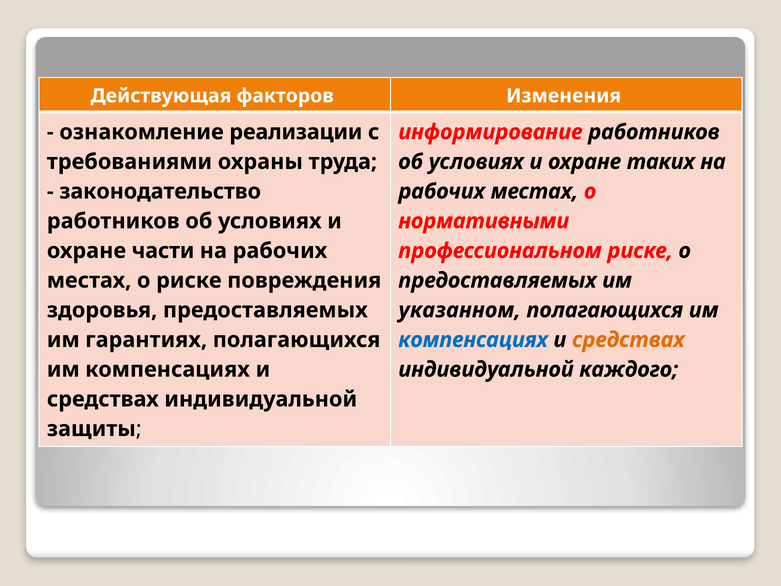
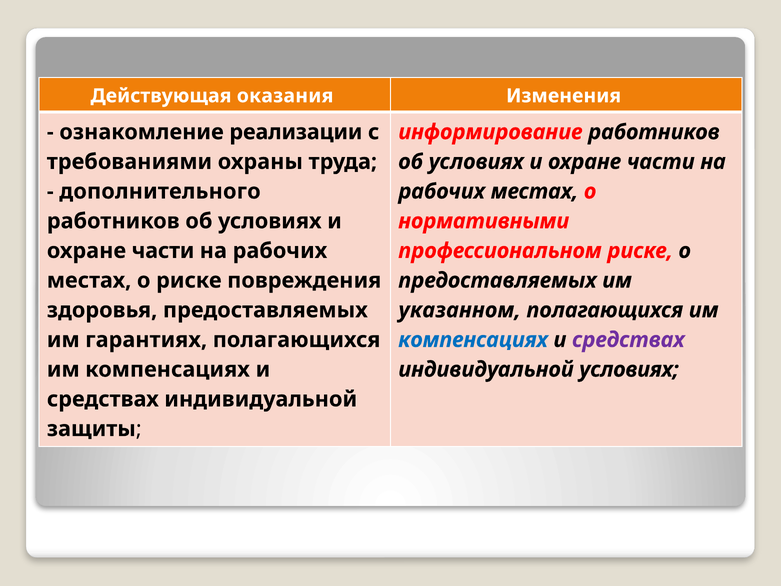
факторов: факторов -> оказания
таких at (661, 162): таких -> части
законодательство: законодательство -> дополнительного
средствах at (628, 340) colour: orange -> purple
индивидуальной каждого: каждого -> условиях
